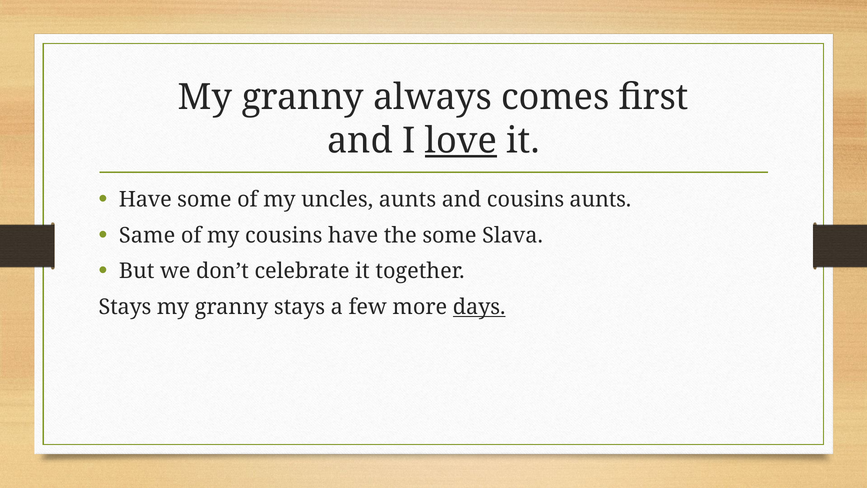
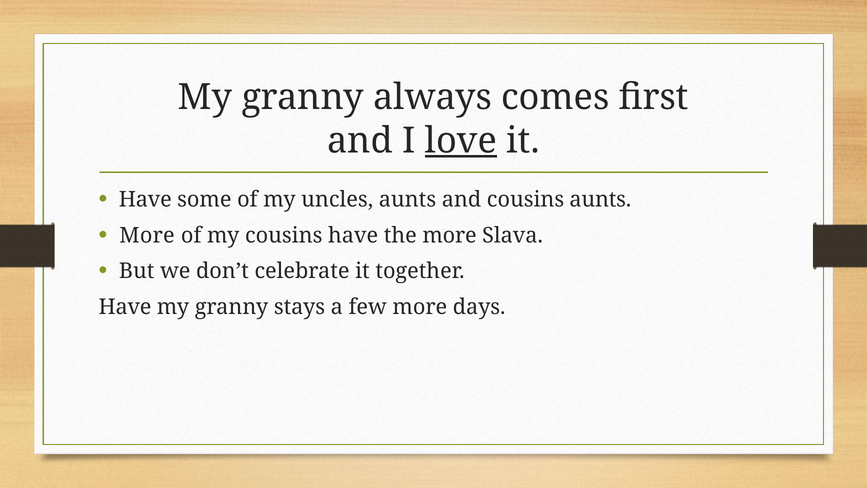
Same at (147, 235): Same -> More
the some: some -> more
Stays at (125, 307): Stays -> Have
days underline: present -> none
